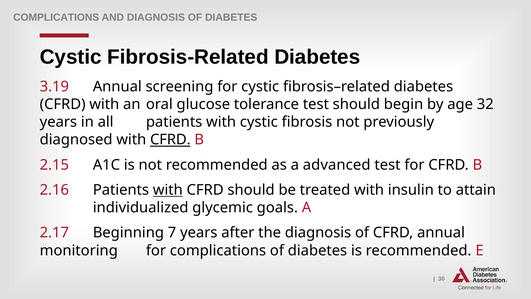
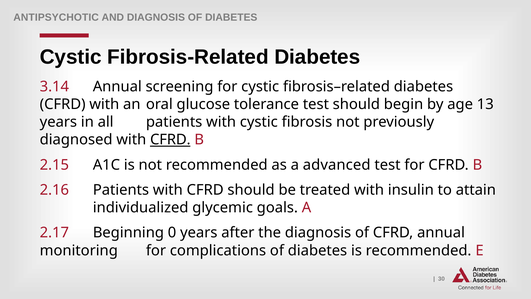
COMPLICATIONS at (56, 18): COMPLICATIONS -> ANTIPSYCHOTIC
3.19: 3.19 -> 3.14
32: 32 -> 13
with at (168, 190) underline: present -> none
7: 7 -> 0
